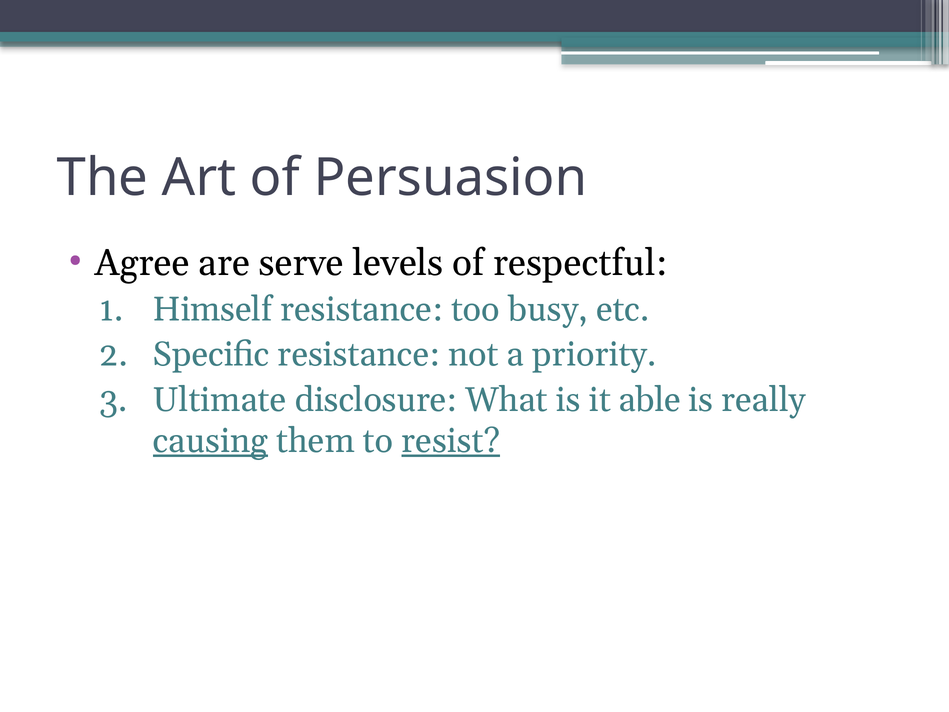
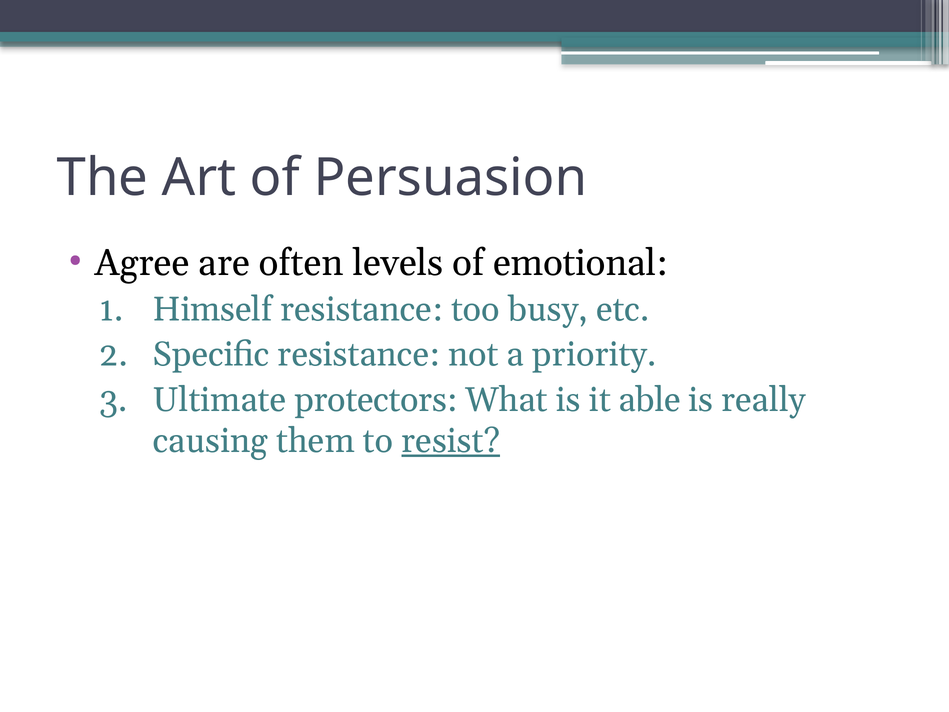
serve: serve -> often
respectful: respectful -> emotional
disclosure: disclosure -> protectors
causing underline: present -> none
